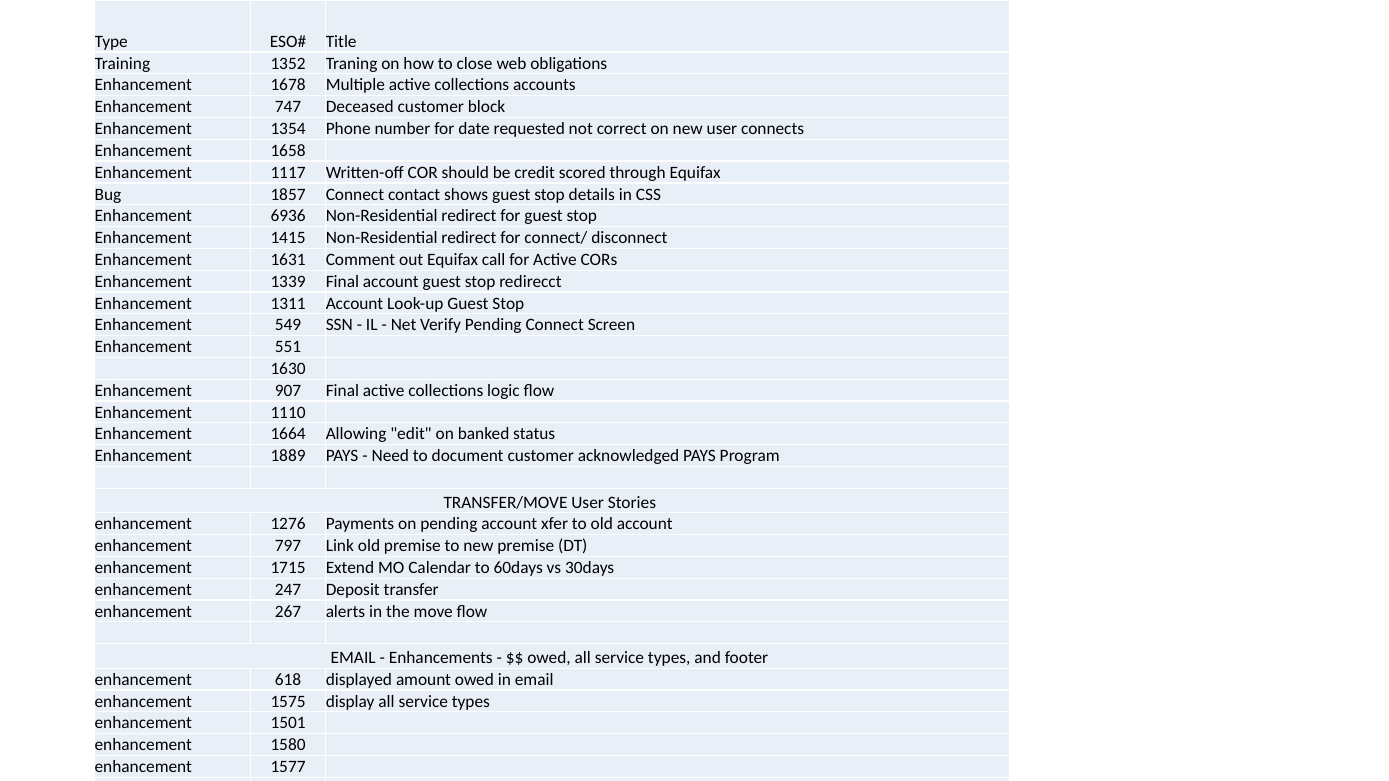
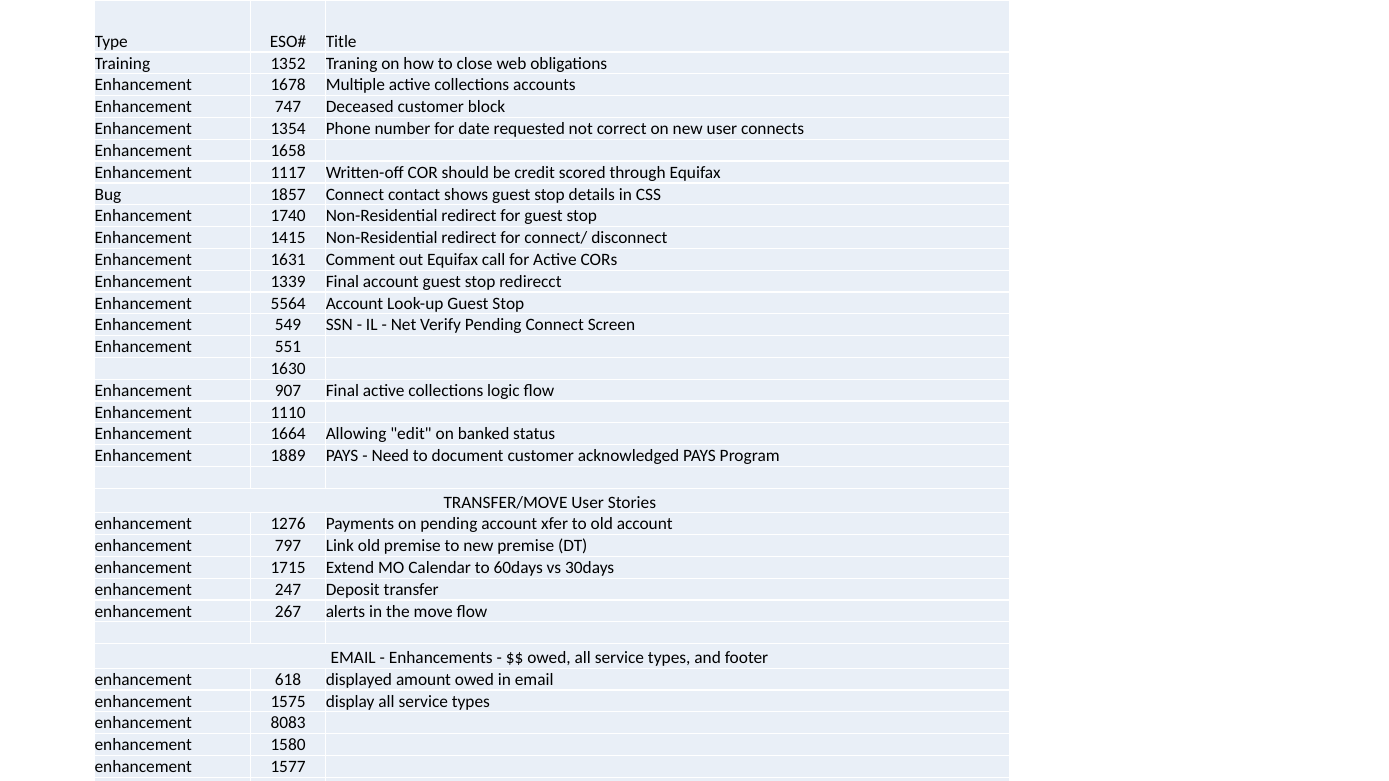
6936: 6936 -> 1740
1311: 1311 -> 5564
1501: 1501 -> 8083
